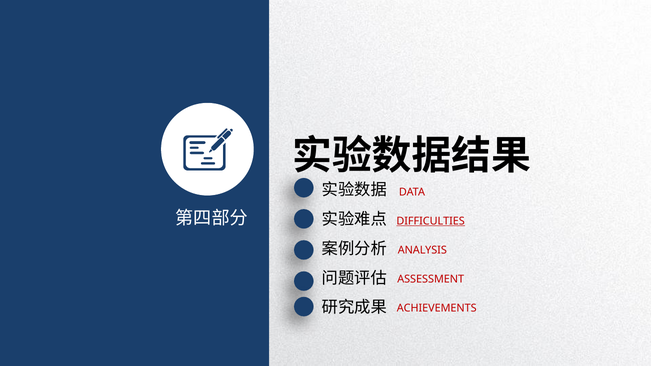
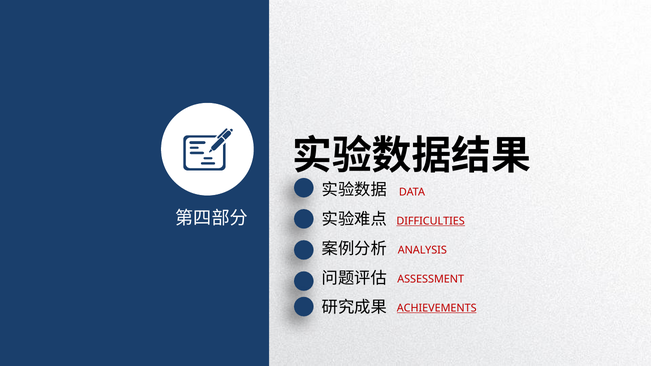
ACHIEVEMENTS underline: none -> present
